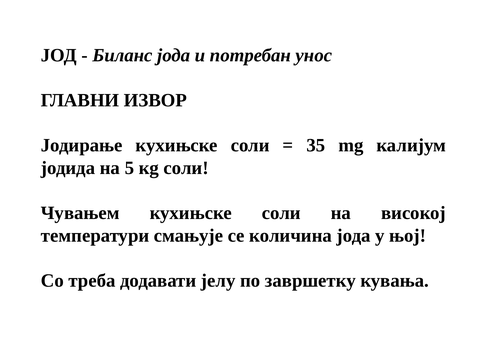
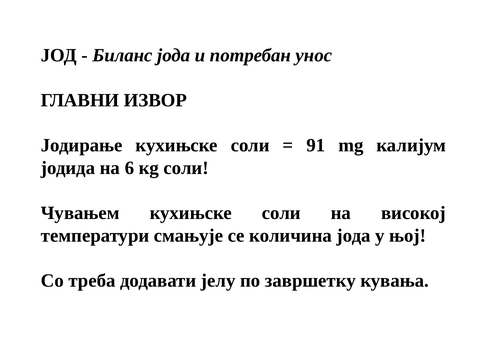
35: 35 -> 91
5: 5 -> 6
